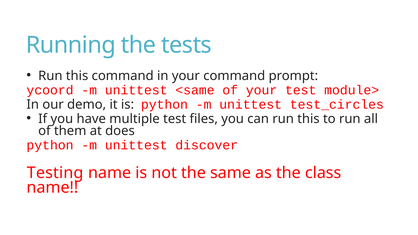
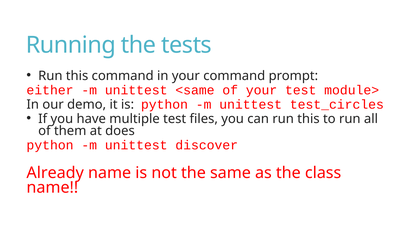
ycoord: ycoord -> either
Testing: Testing -> Already
